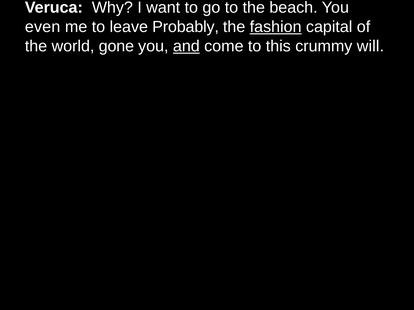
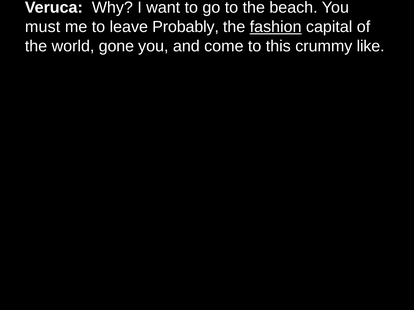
even: even -> must
and underline: present -> none
will: will -> like
